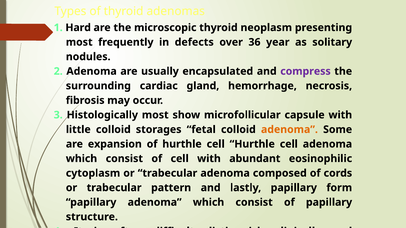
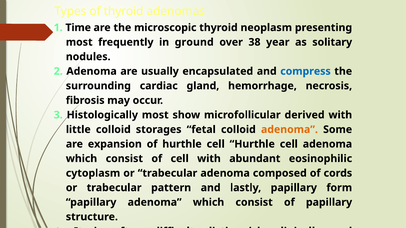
Hard: Hard -> Time
defects: defects -> ground
36: 36 -> 38
compress colour: purple -> blue
capsule: capsule -> derived
